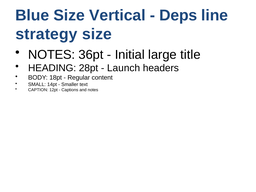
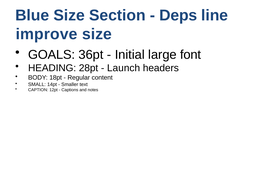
Vertical: Vertical -> Section
strategy: strategy -> improve
NOTES at (52, 55): NOTES -> GOALS
title: title -> font
